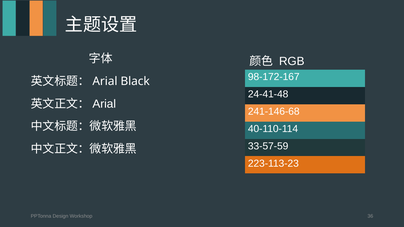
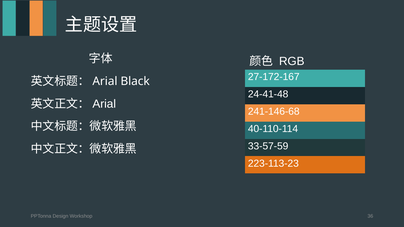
98-172-167: 98-172-167 -> 27-172-167
